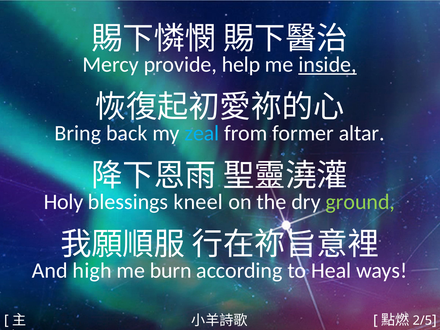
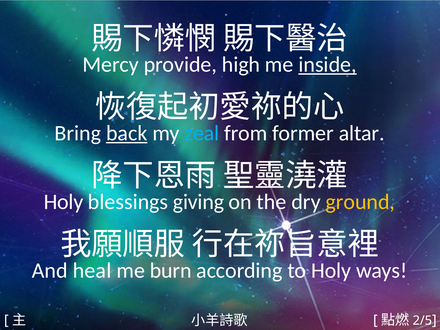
help: help -> high
back underline: none -> present
kneel: kneel -> giving
ground colour: light green -> yellow
high: high -> heal
to Heal: Heal -> Holy
